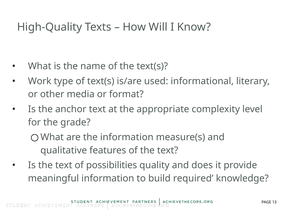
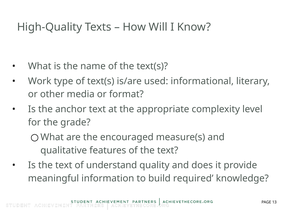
the information: information -> encouraged
possibilities: possibilities -> understand
